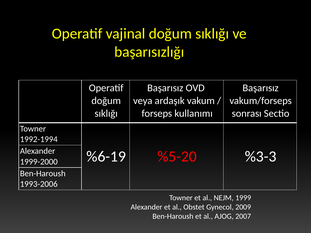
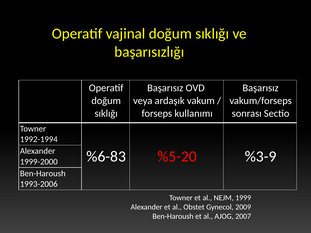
%6-19: %6-19 -> %6-83
%3-3: %3-3 -> %3-9
